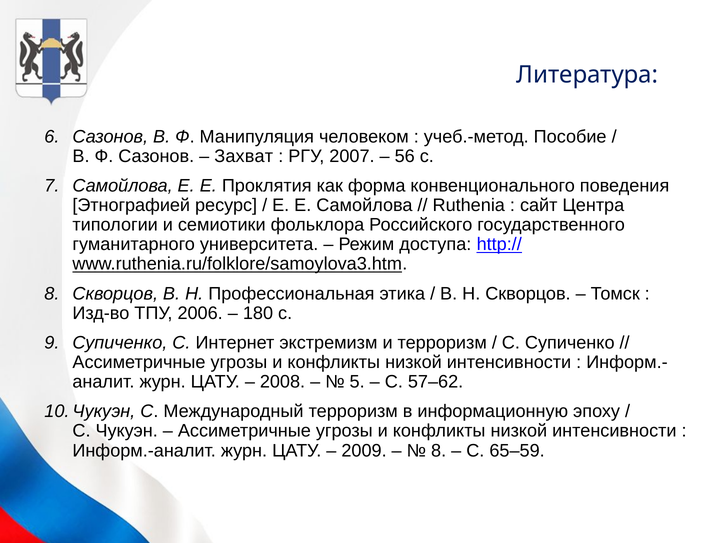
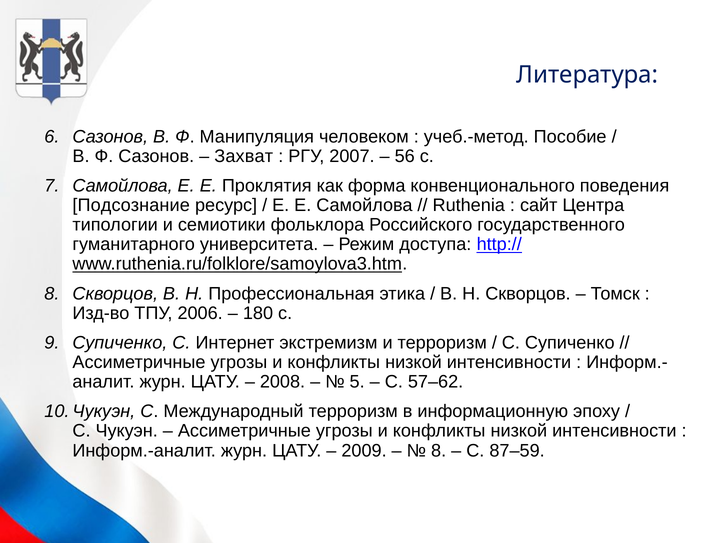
Этнографией: Этнографией -> Подсознание
65–59: 65–59 -> 87–59
